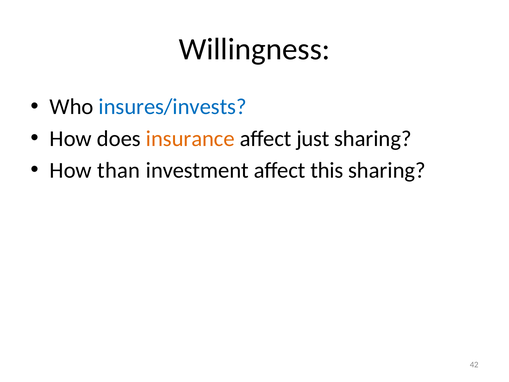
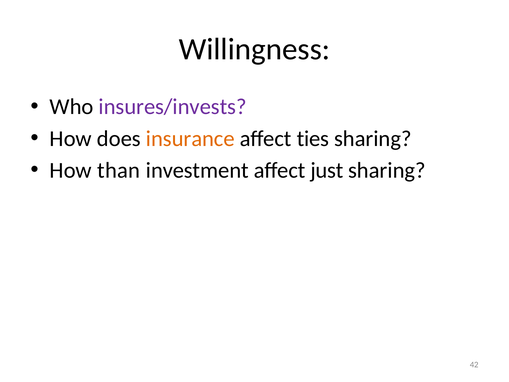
insures/invests colour: blue -> purple
just: just -> ties
this: this -> just
